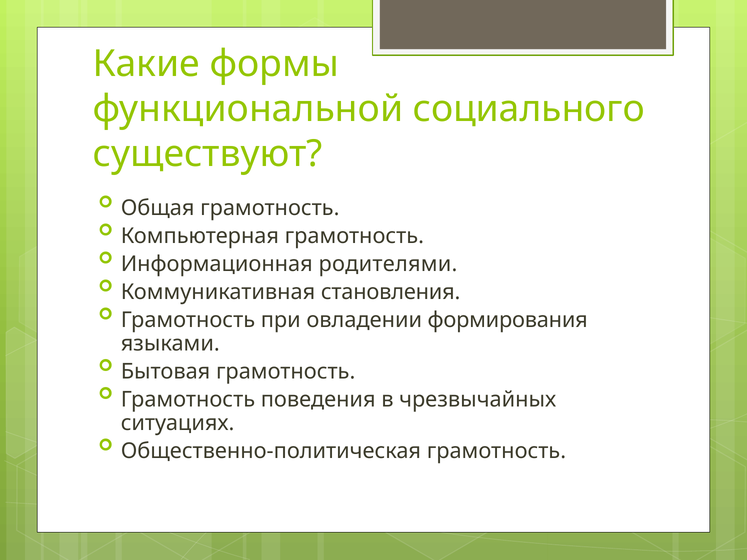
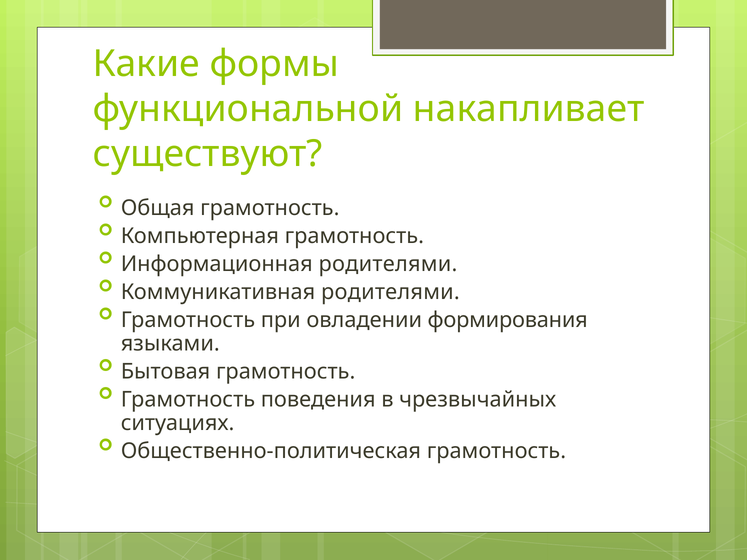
социального: социального -> накапливает
Коммуникативная становления: становления -> родителями
